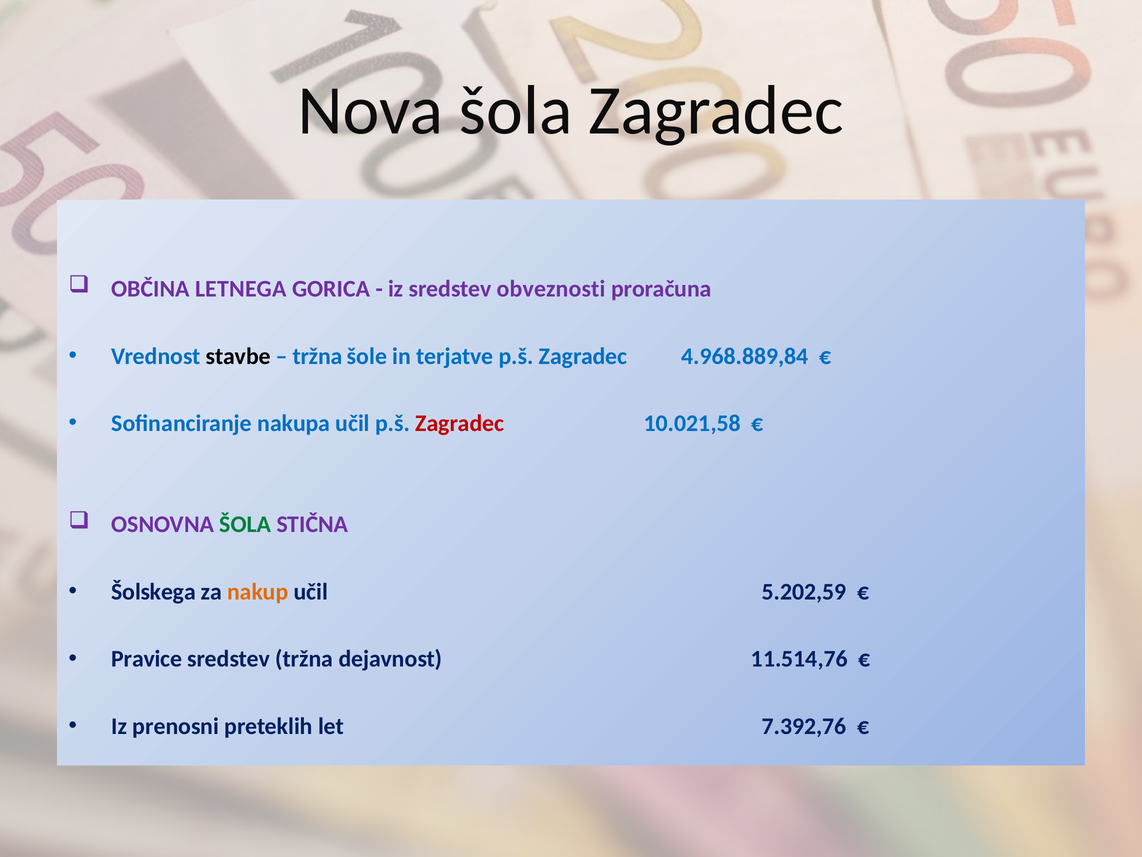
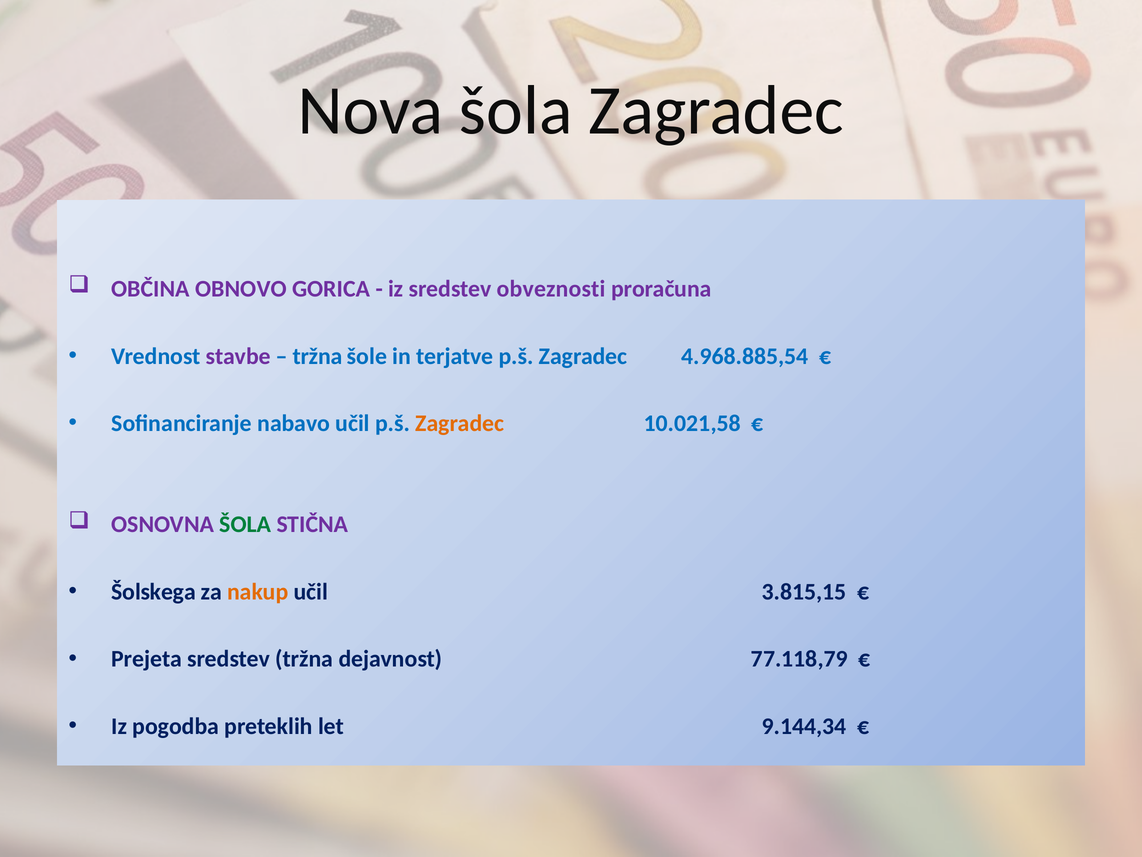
LETNEGA: LETNEGA -> OBNOVO
stavbe colour: black -> purple
4.968.889,84: 4.968.889,84 -> 4.968.885,54
nakupa: nakupa -> nabavo
Zagradec at (460, 423) colour: red -> orange
5.202,59: 5.202,59 -> 3.815,15
Pravice: Pravice -> Prejeta
11.514,76: 11.514,76 -> 77.118,79
prenosni: prenosni -> pogodba
7.392,76: 7.392,76 -> 9.144,34
